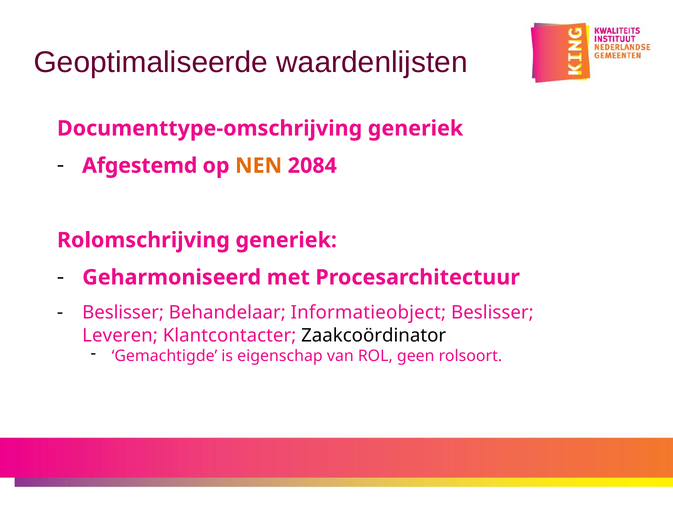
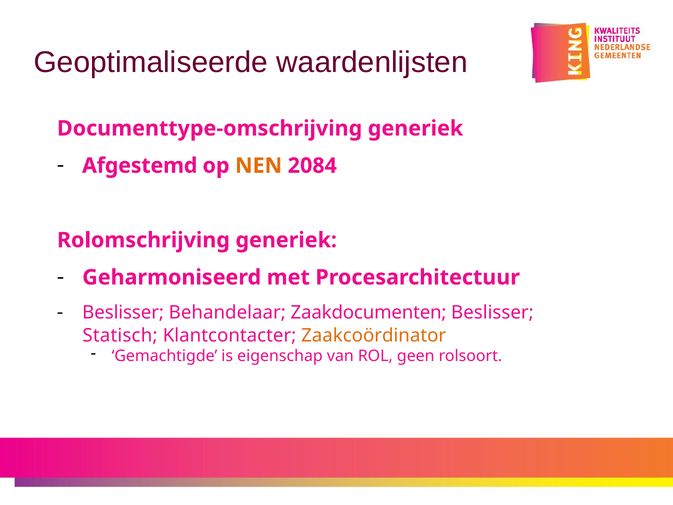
Informatieobject: Informatieobject -> Zaakdocumenten
Leveren: Leveren -> Statisch
Zaakcoördinator colour: black -> orange
